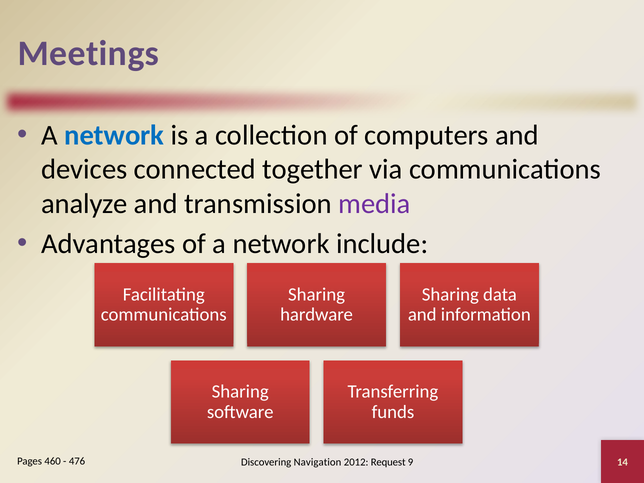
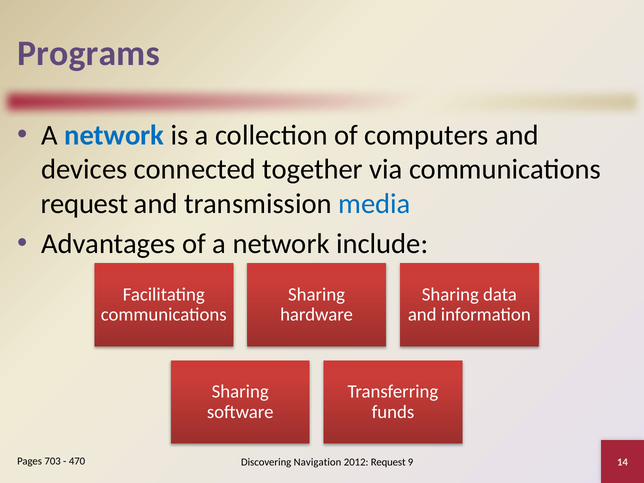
Meetings: Meetings -> Programs
analyze at (84, 204): analyze -> request
media colour: purple -> blue
460: 460 -> 703
476: 476 -> 470
